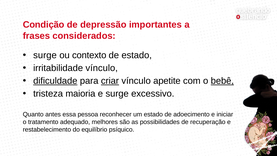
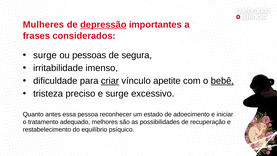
Condição: Condição -> Mulheres
depressão underline: none -> present
contexto: contexto -> pessoas
de estado: estado -> segura
irritabilidade vínculo: vínculo -> imenso
dificuldade underline: present -> none
maioria: maioria -> preciso
